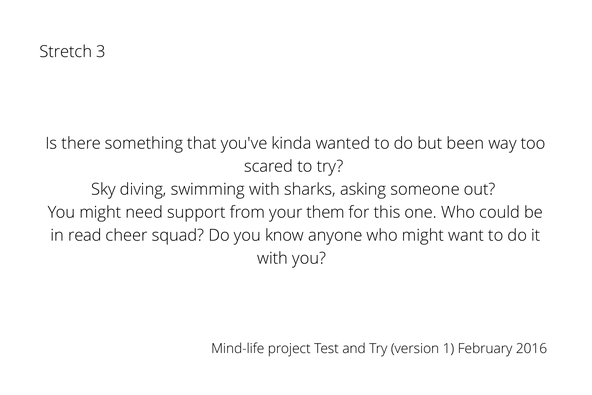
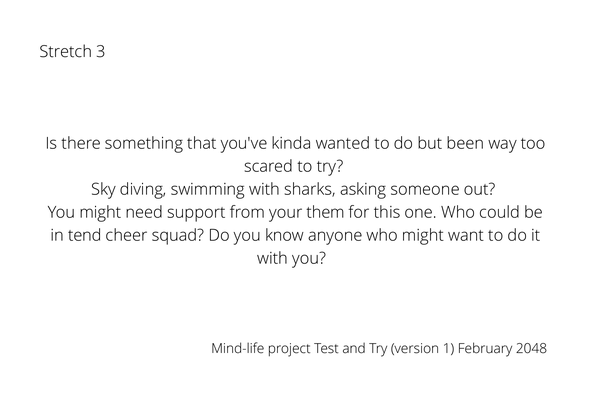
read: read -> tend
2016: 2016 -> 2048
